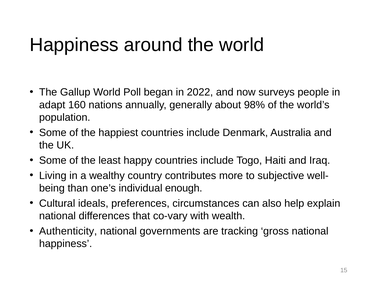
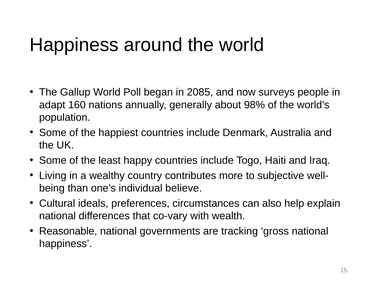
2022: 2022 -> 2085
enough: enough -> believe
Authenticity: Authenticity -> Reasonable
